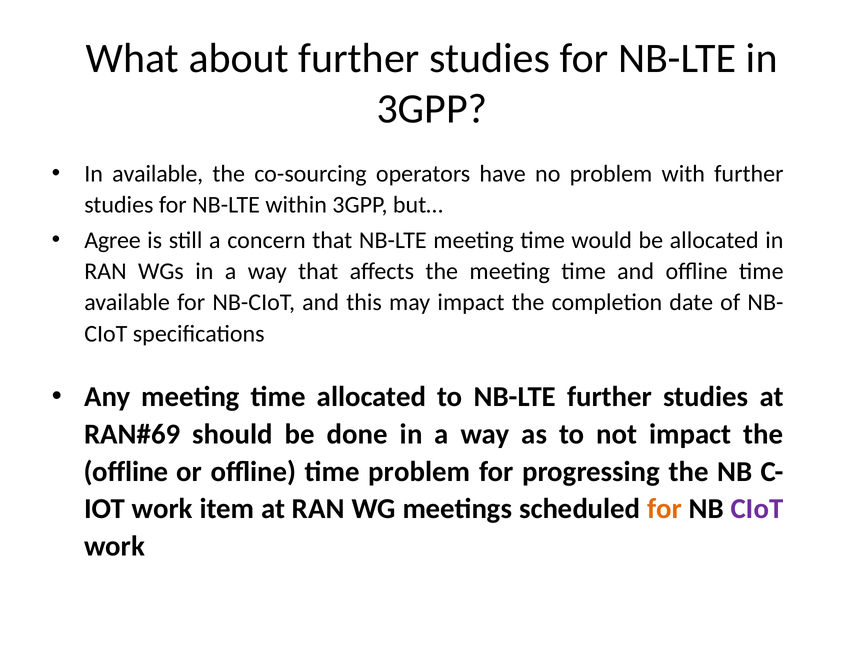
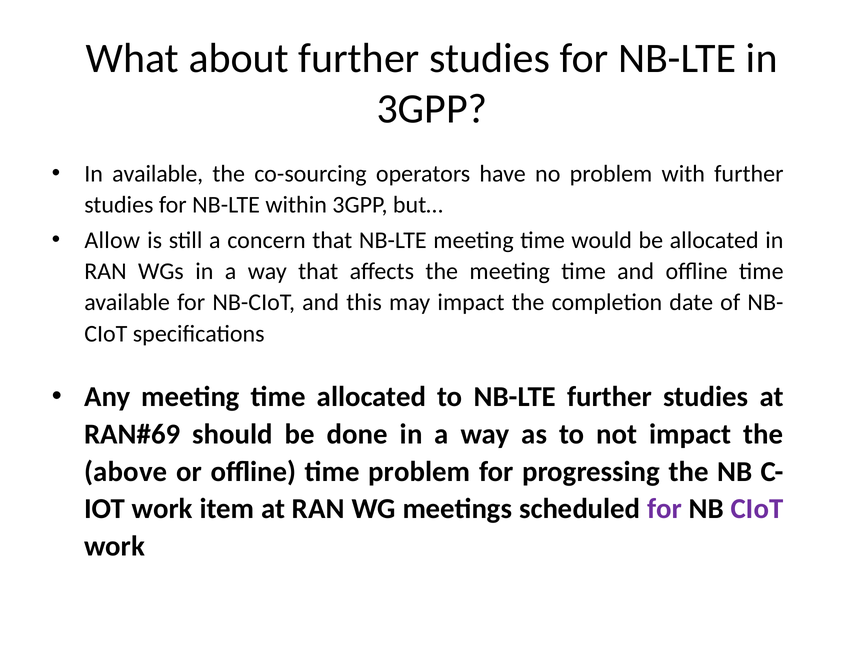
Agree: Agree -> Allow
offline at (126, 472): offline -> above
for at (665, 509) colour: orange -> purple
